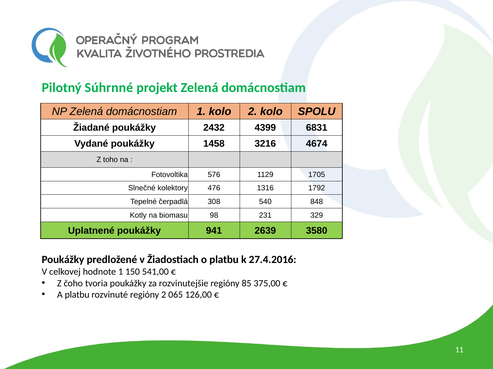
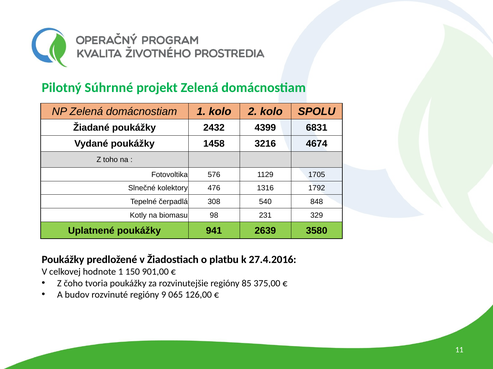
541,00: 541,00 -> 901,00
A platbu: platbu -> budov
regióny 2: 2 -> 9
